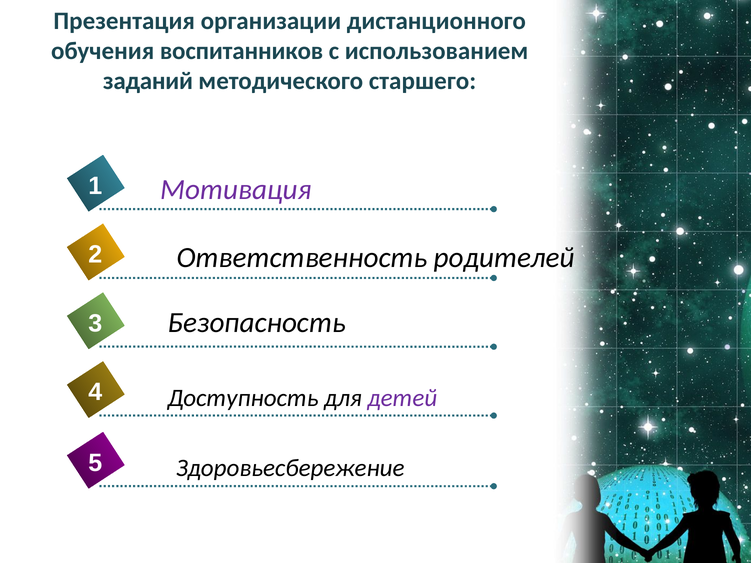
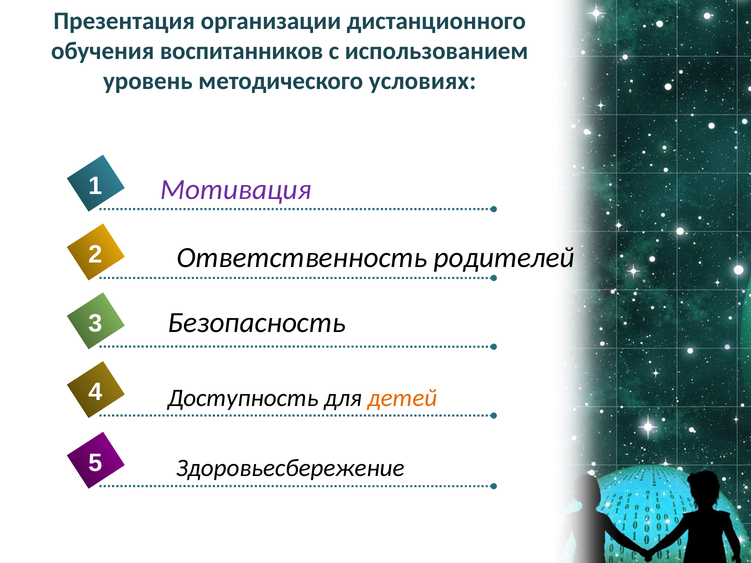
заданий: заданий -> уровень
старшего: старшего -> условиях
детей colour: purple -> orange
